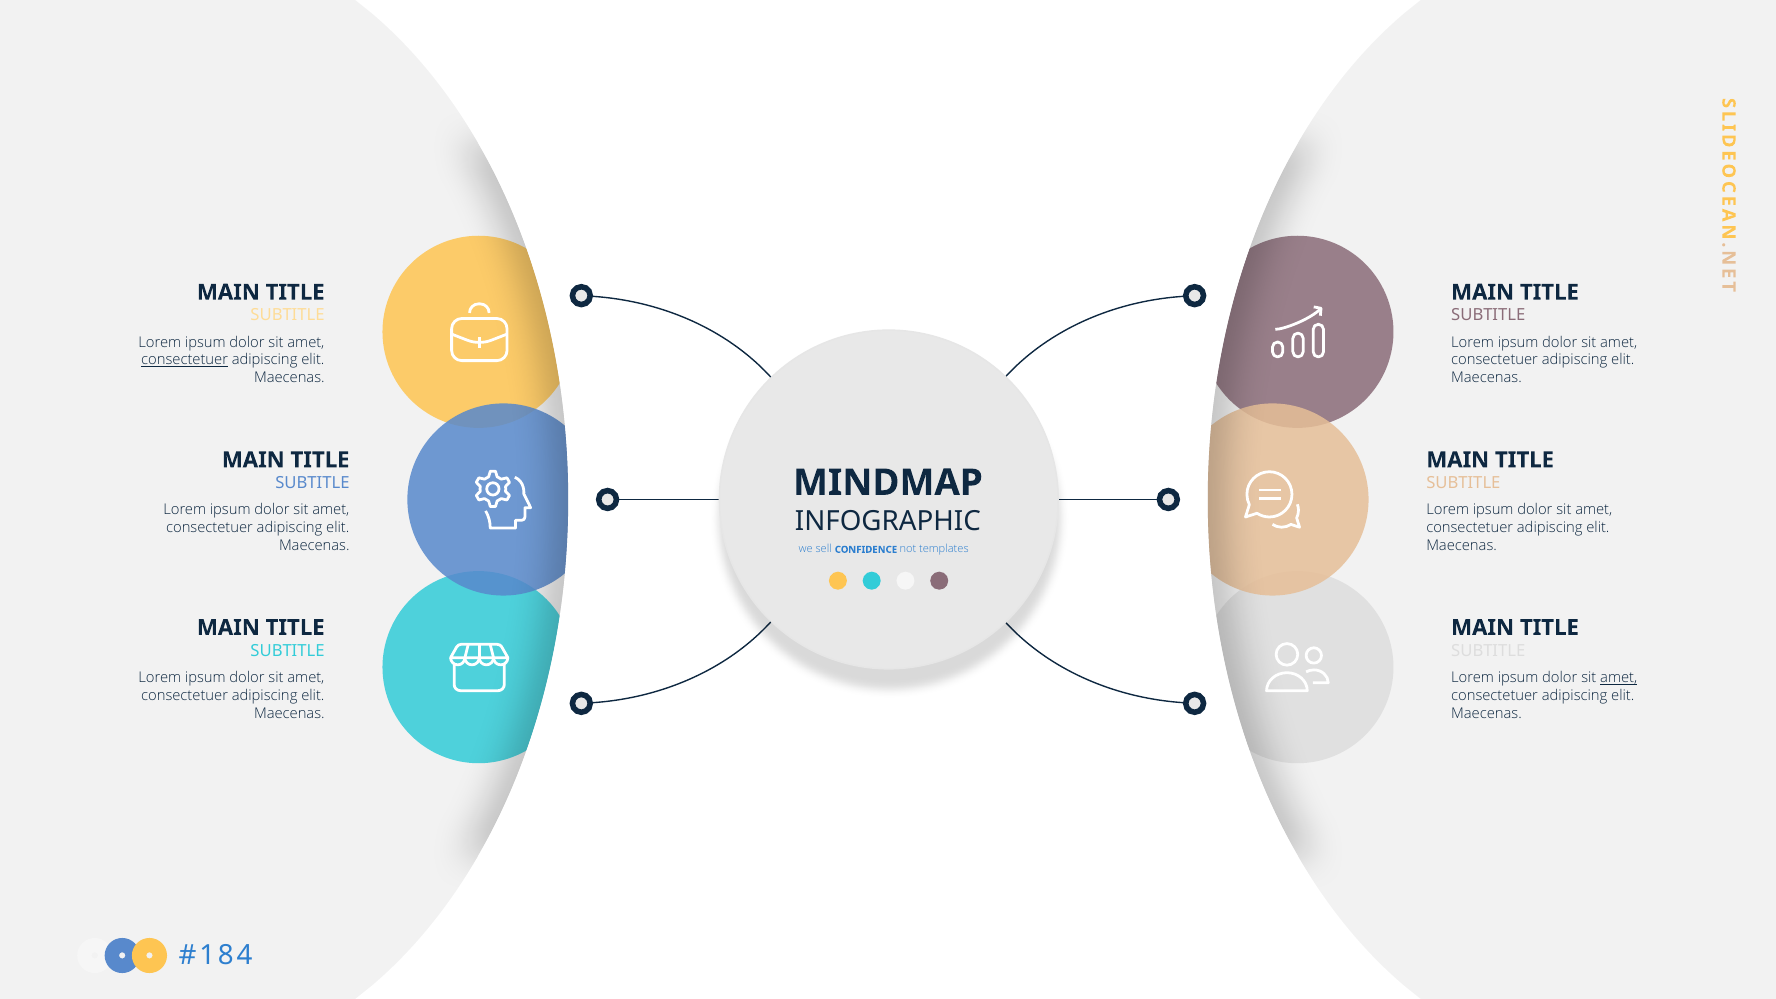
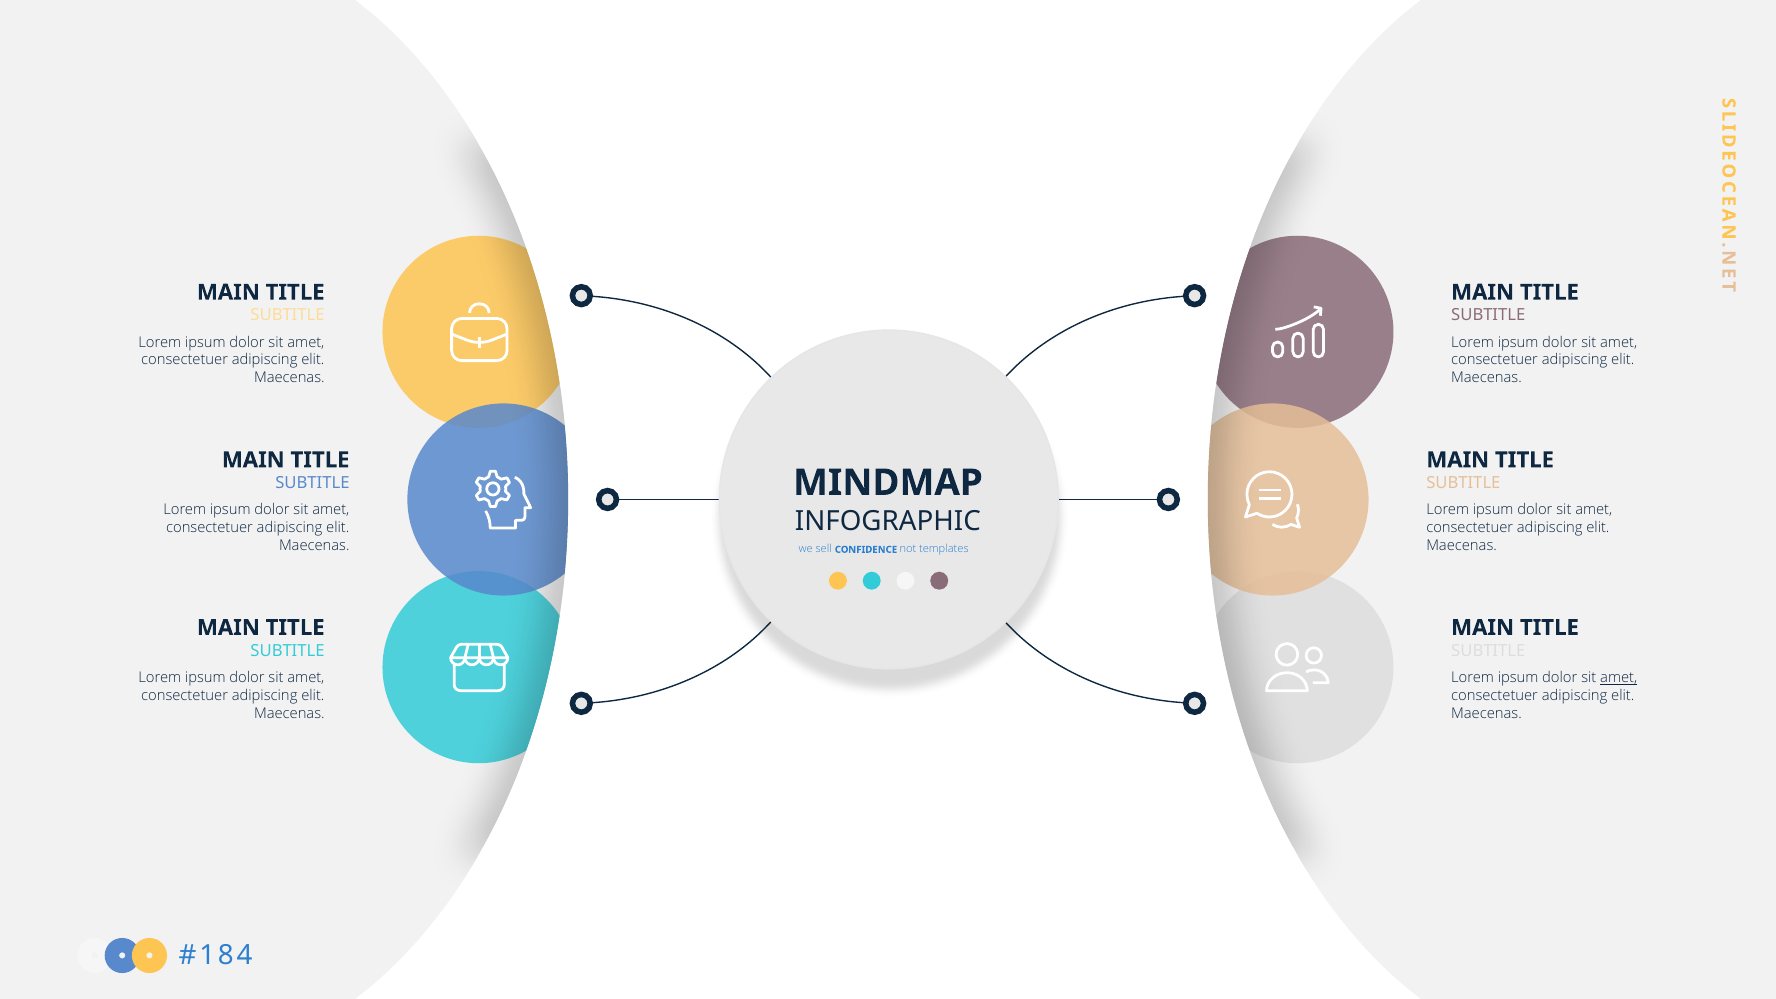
consectetuer at (185, 360) underline: present -> none
